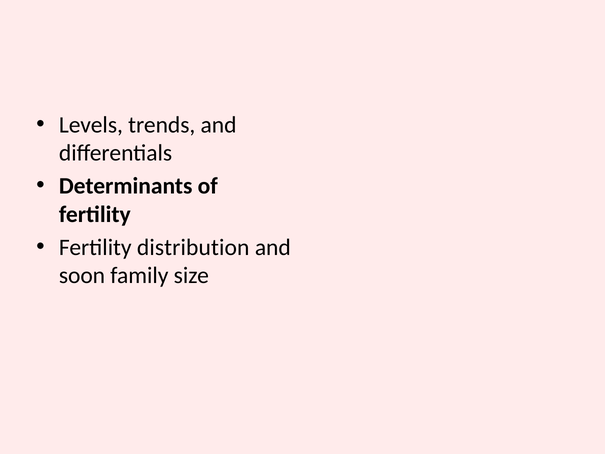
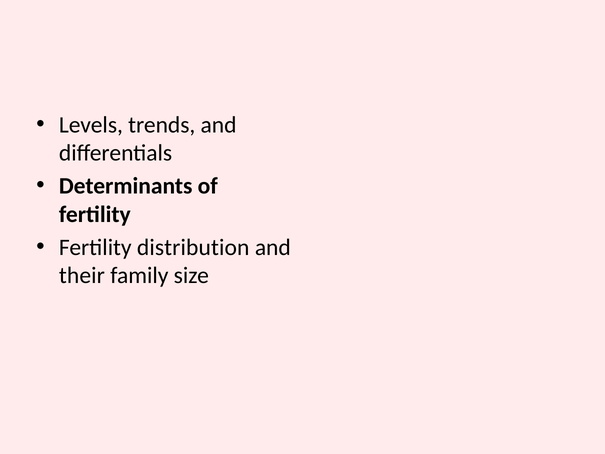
soon: soon -> their
